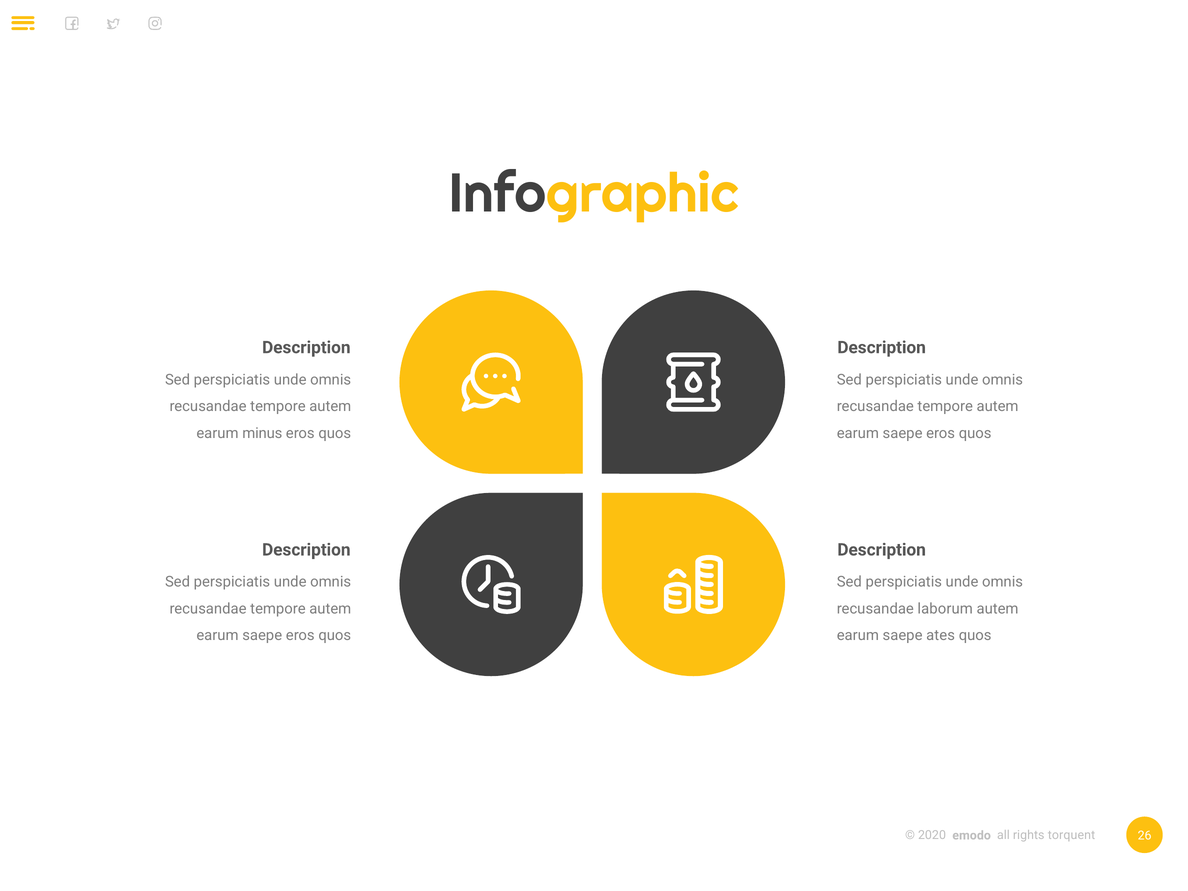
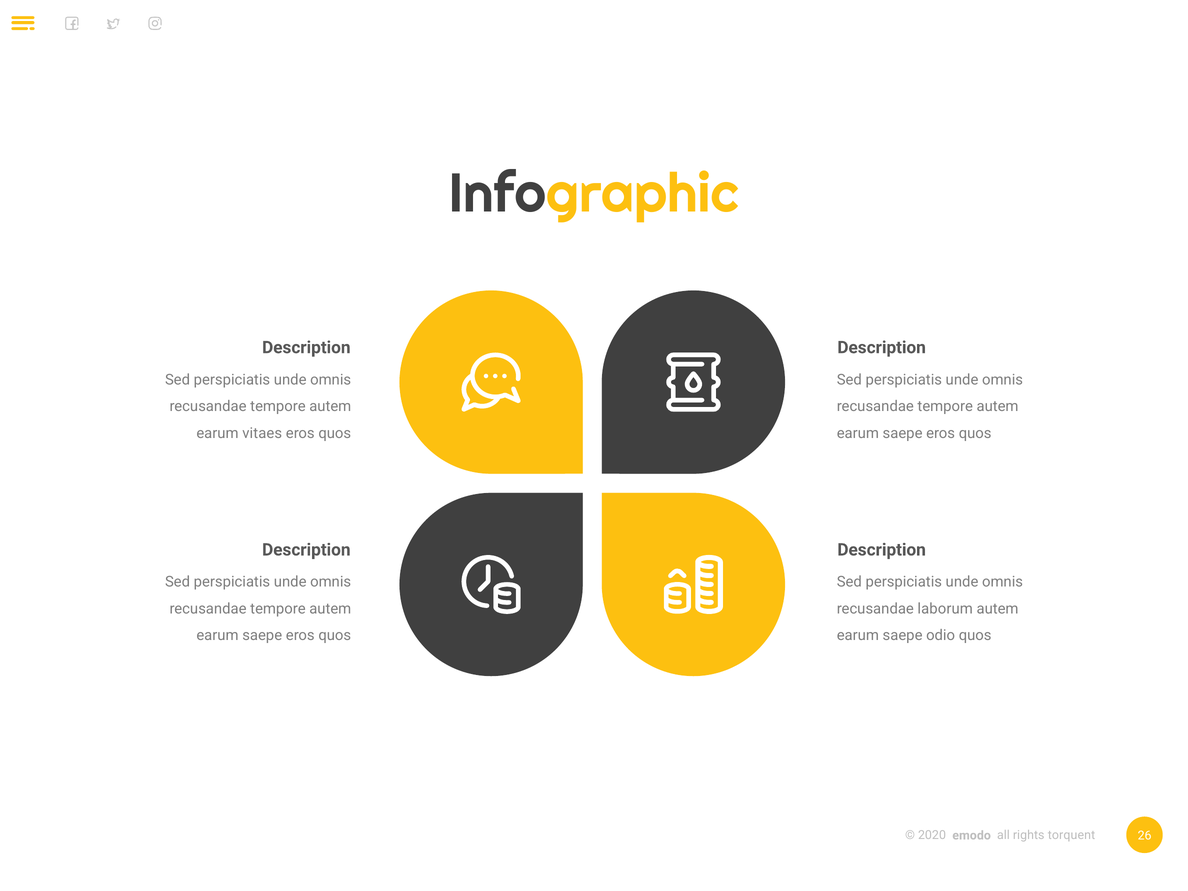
minus: minus -> vitaes
ates: ates -> odio
